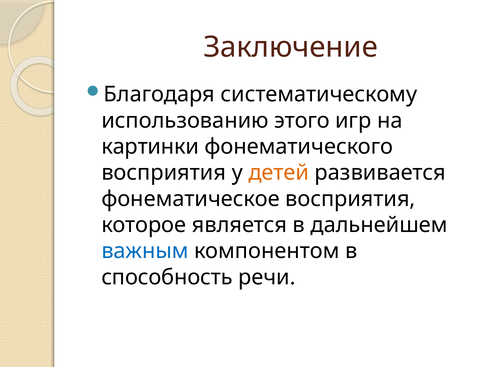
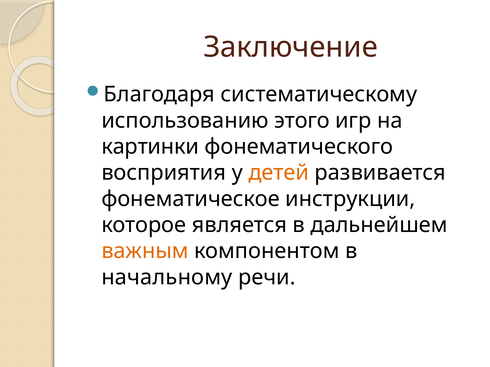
фонематическое восприятия: восприятия -> инструкции
важным colour: blue -> orange
способность: способность -> начальному
